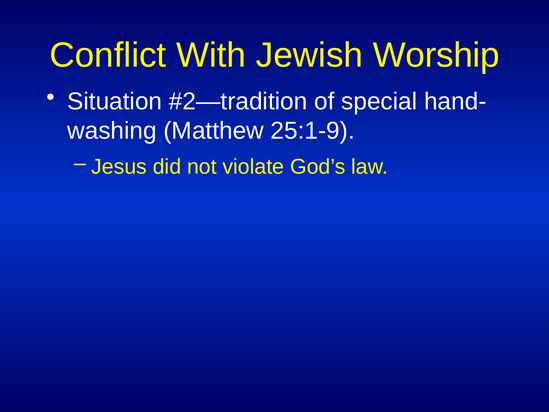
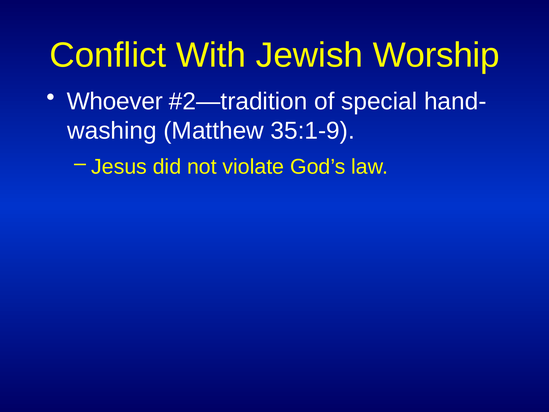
Situation: Situation -> Whoever
25:1-9: 25:1-9 -> 35:1-9
